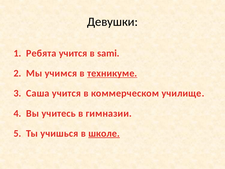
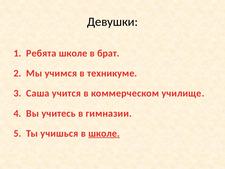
Ребята учится: учится -> школе
sami: sami -> брат
техникуме underline: present -> none
